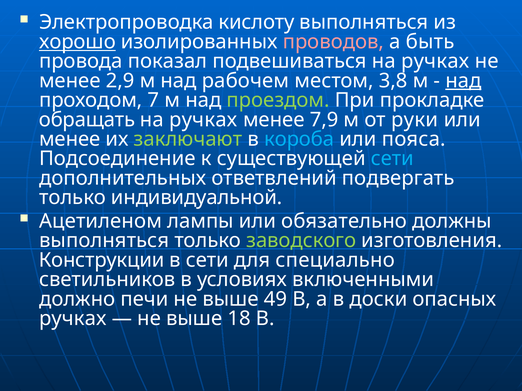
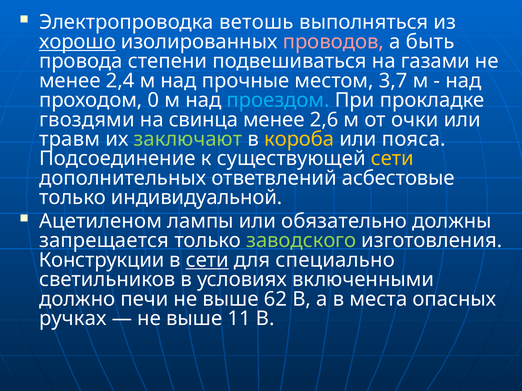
кислоту: кислоту -> ветошь
показал: показал -> степени
подвешиваться на ручках: ручках -> газами
2,9: 2,9 -> 2,4
рабочем: рабочем -> прочные
3,8: 3,8 -> 3,7
над at (463, 81) underline: present -> none
7: 7 -> 0
проездом colour: light green -> light blue
обращать: обращать -> гвоздями
ручках at (203, 120): ручках -> свинца
7,9: 7,9 -> 2,6
руки: руки -> очки
менее at (70, 139): менее -> травм
короба colour: light blue -> yellow
сети at (392, 159) colour: light blue -> yellow
подвергать: подвергать -> асбестовые
выполняться at (104, 241): выполняться -> запрещается
сети at (207, 260) underline: none -> present
49: 49 -> 62
доски: доски -> места
18: 18 -> 11
